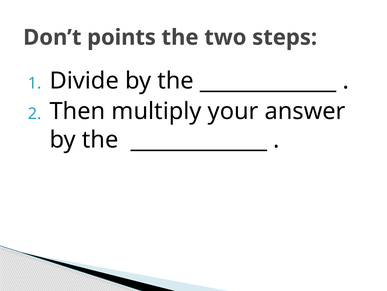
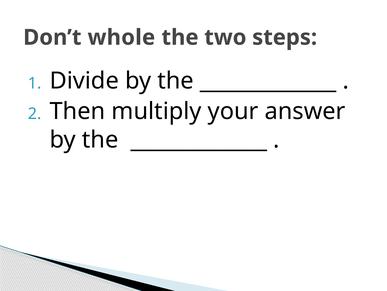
points: points -> whole
